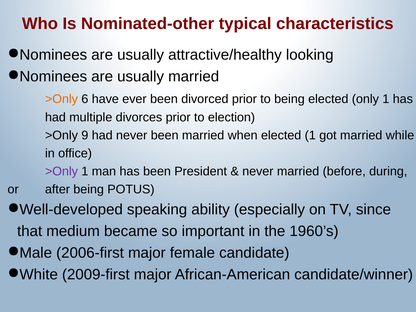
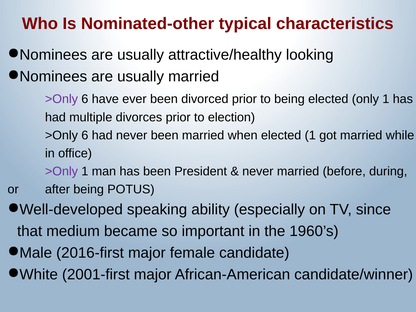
>Only at (61, 99) colour: orange -> purple
9 at (85, 135): 9 -> 6
2006-first: 2006-first -> 2016-first
2009-first: 2009-first -> 2001-first
